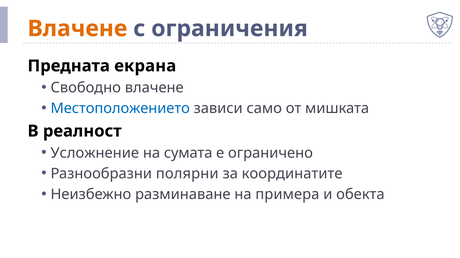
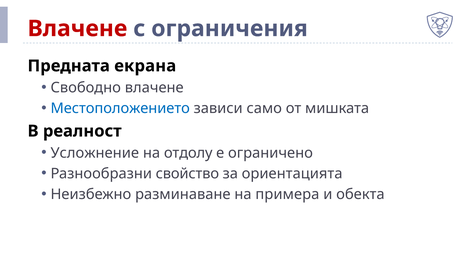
Влачене at (77, 29) colour: orange -> red
сумата: сумата -> отдолу
полярни: полярни -> свойство
координатите: координатите -> ориентацията
